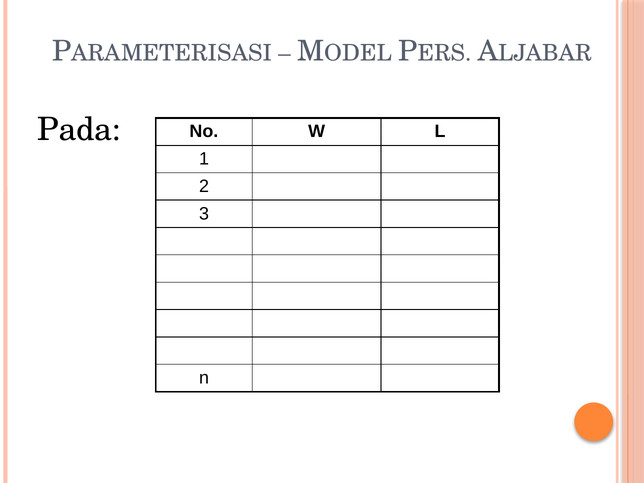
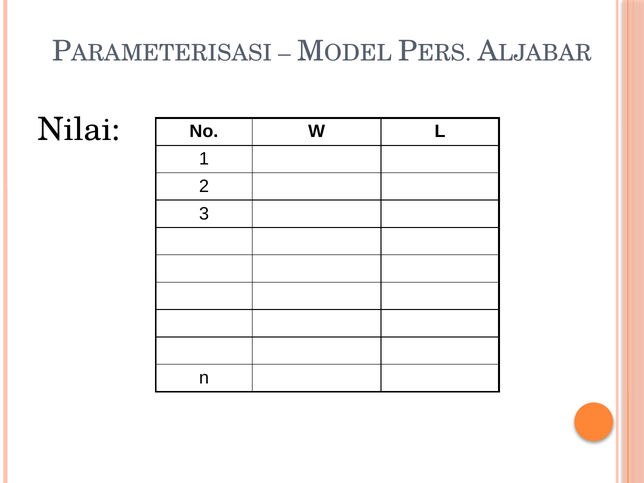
Pada: Pada -> Nilai
